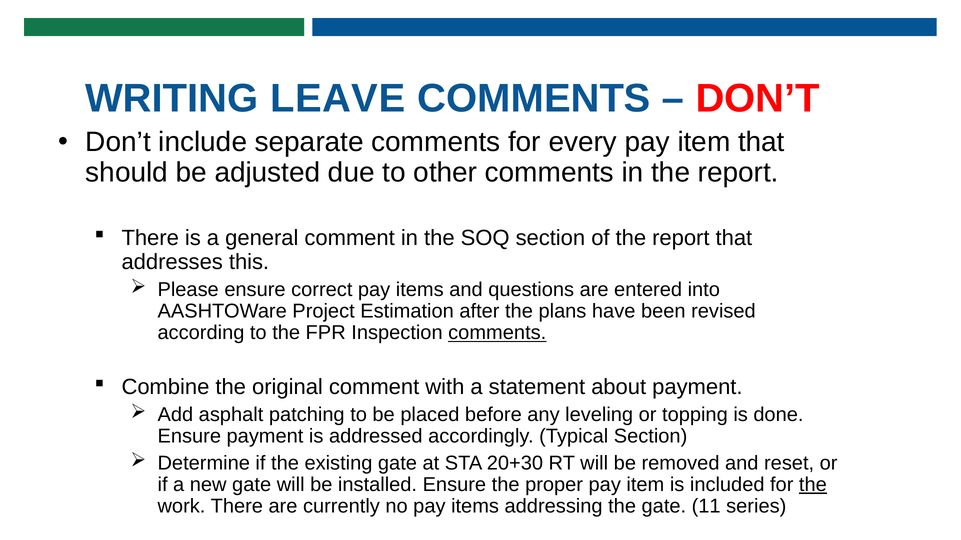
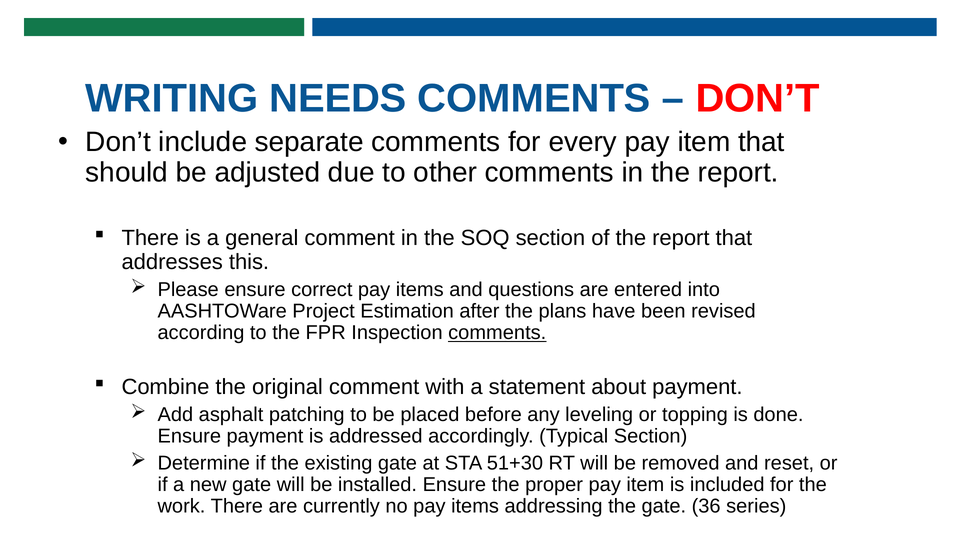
LEAVE: LEAVE -> NEEDS
20+30: 20+30 -> 51+30
the at (813, 485) underline: present -> none
11: 11 -> 36
